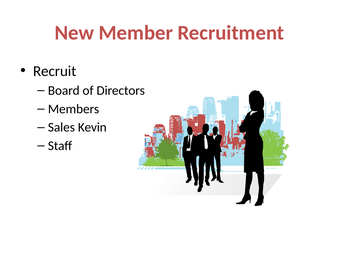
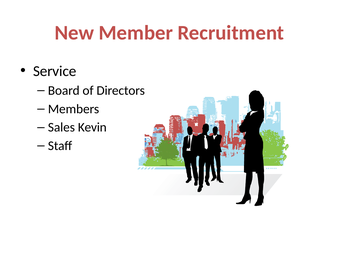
Recruit: Recruit -> Service
